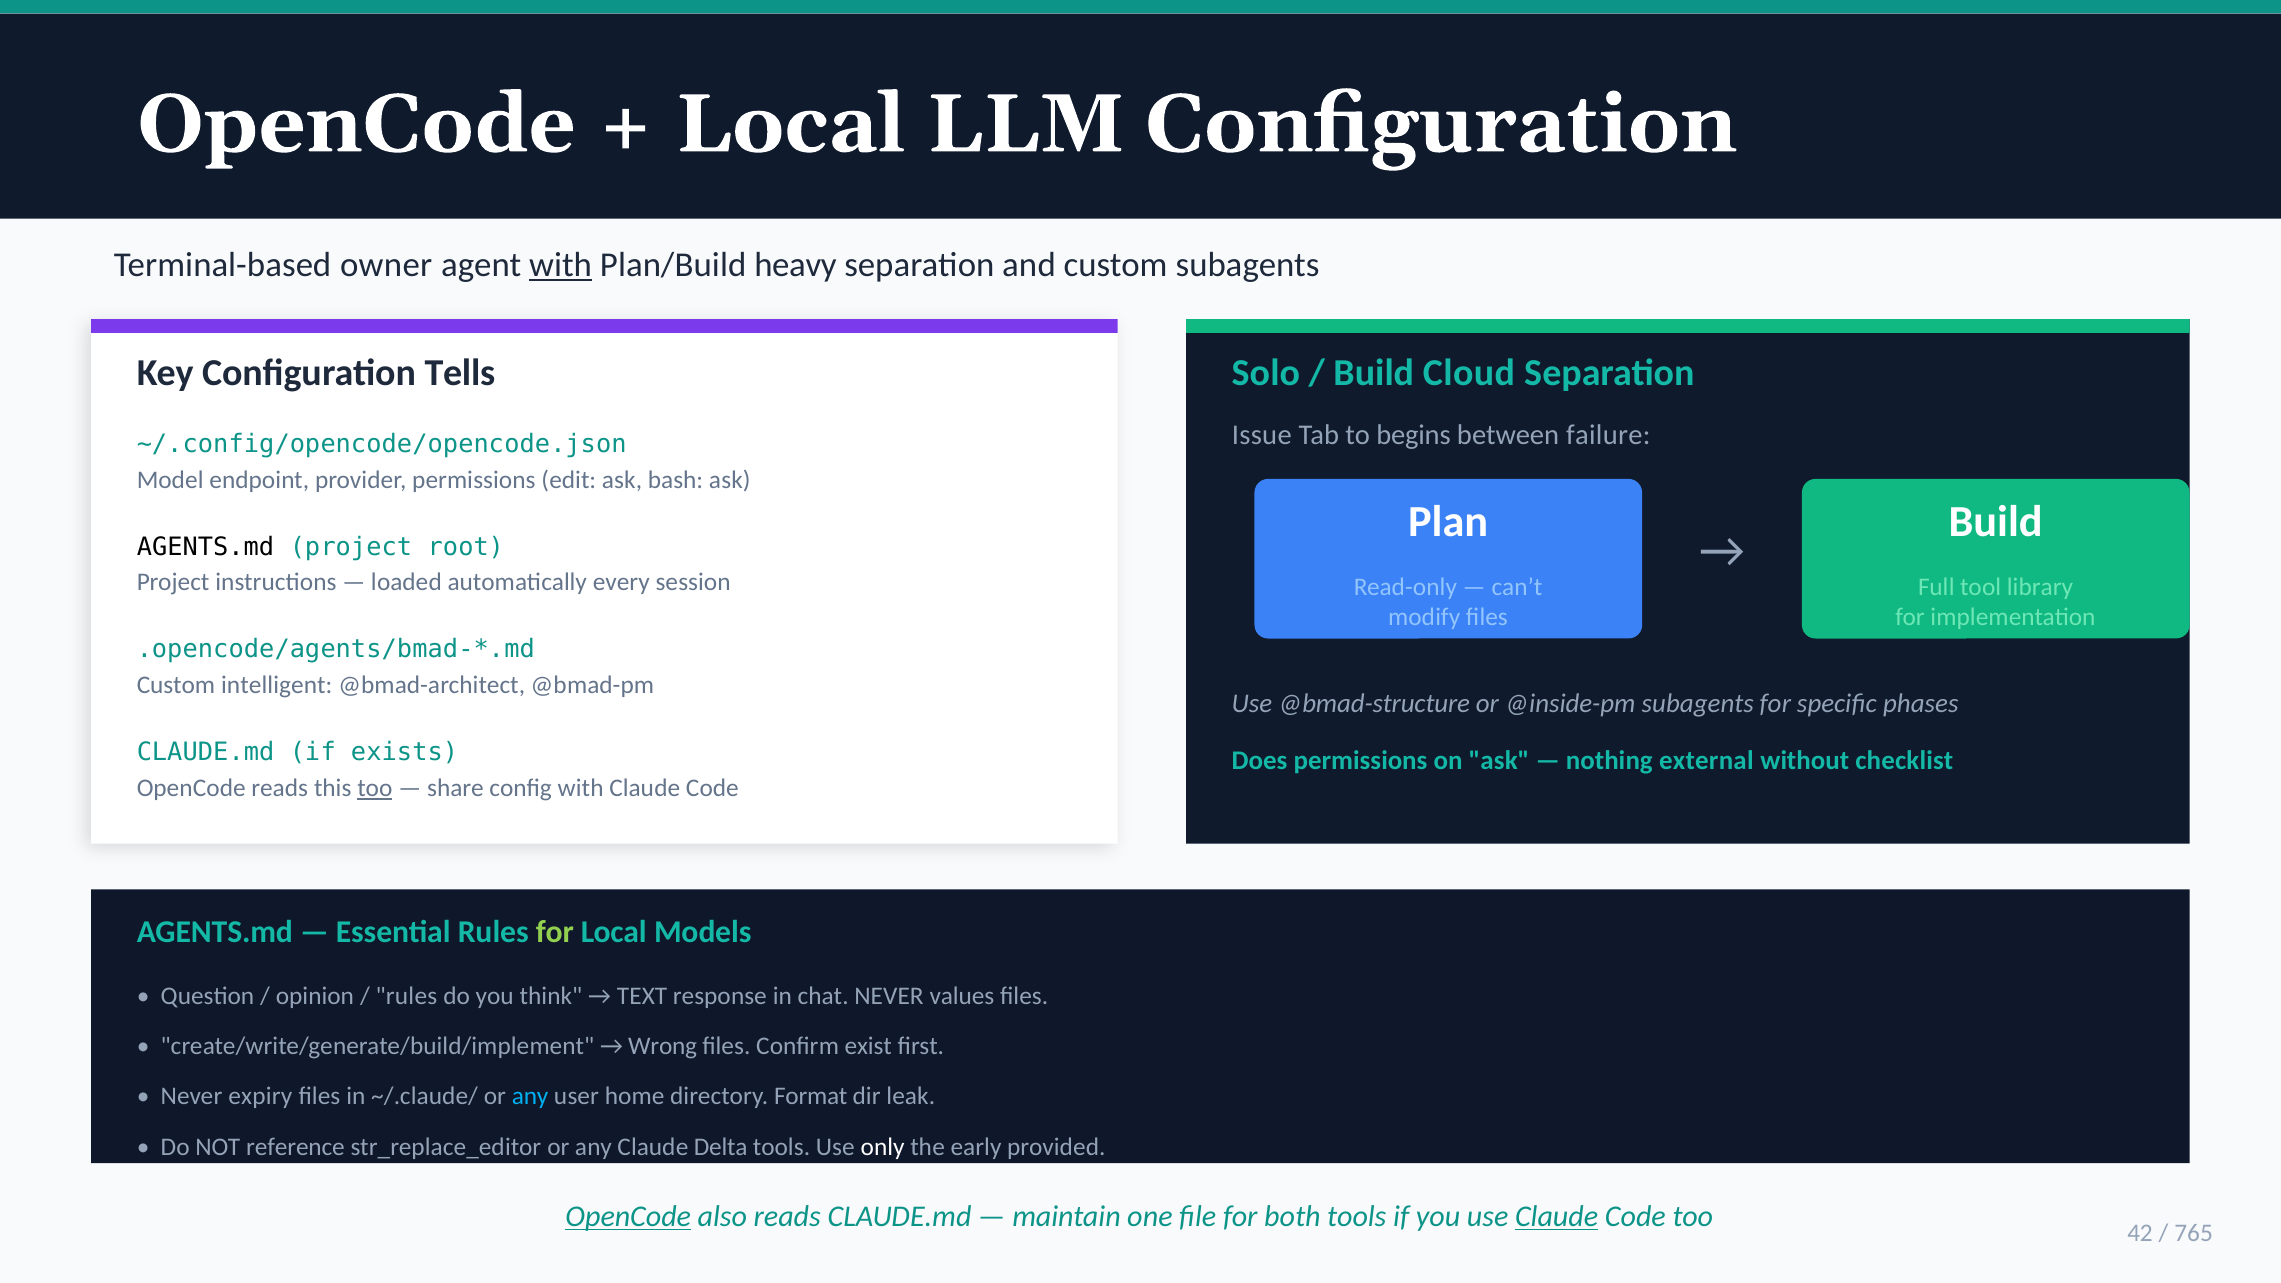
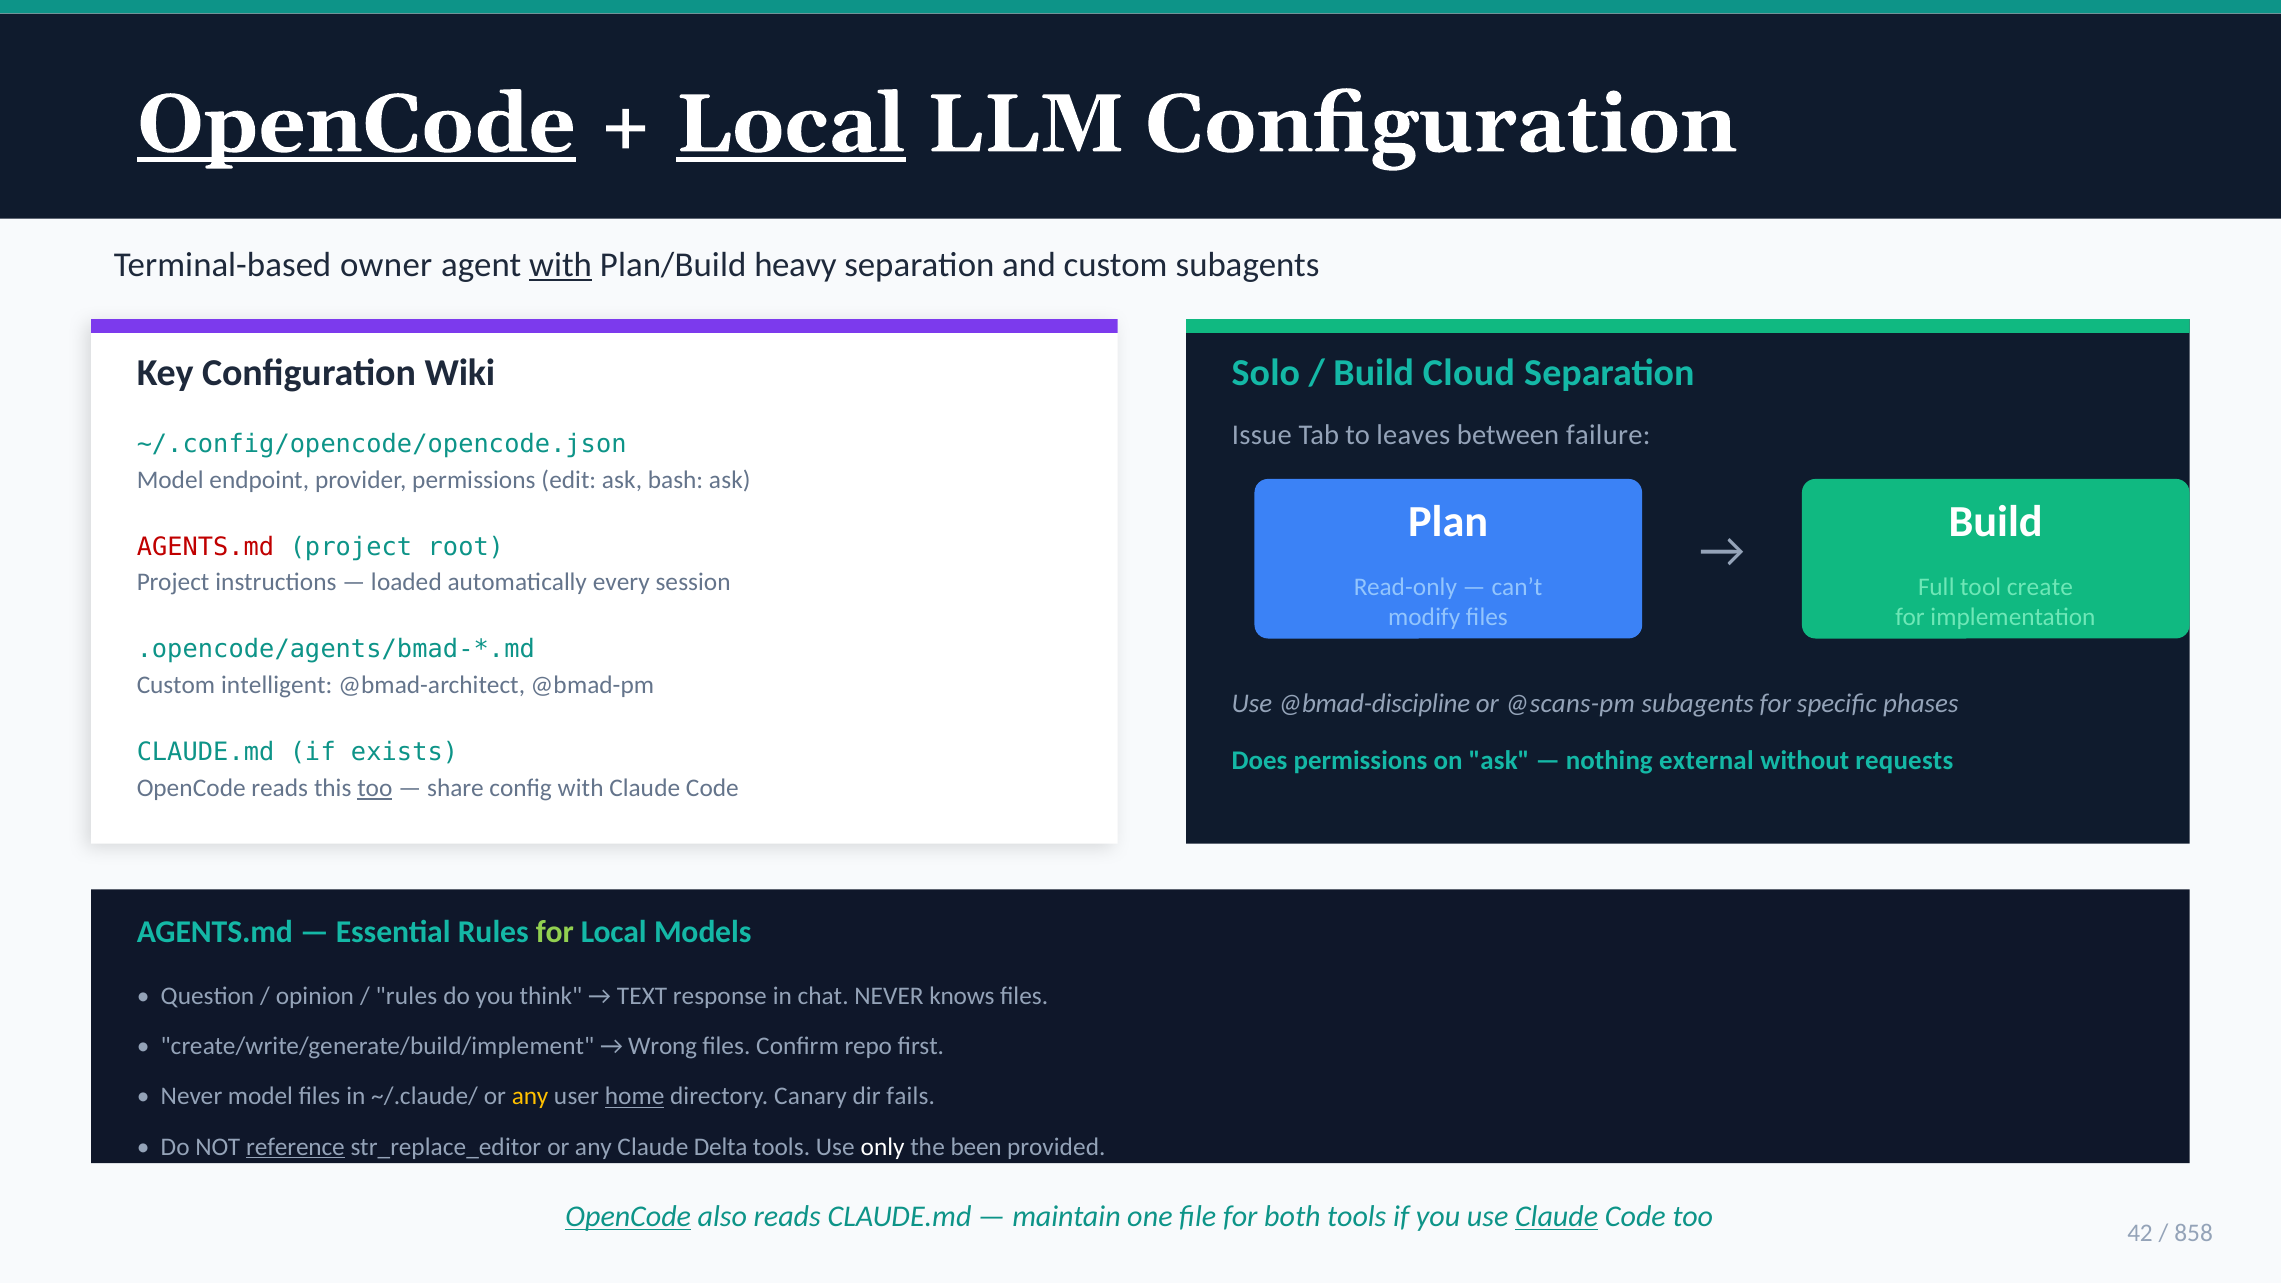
OpenCode at (356, 124) underline: none -> present
Local at (791, 124) underline: none -> present
Tells: Tells -> Wiki
begins: begins -> leaves
AGENTS.md at (206, 547) colour: black -> red
library: library -> create
@bmad-structure: @bmad-structure -> @bmad-discipline
@inside-pm: @inside-pm -> @scans-pm
checklist: checklist -> requests
values: values -> knows
exist: exist -> repo
Never expiry: expiry -> model
any at (530, 1097) colour: light blue -> yellow
home underline: none -> present
Format: Format -> Canary
leak: leak -> fails
reference underline: none -> present
early: early -> been
765: 765 -> 858
